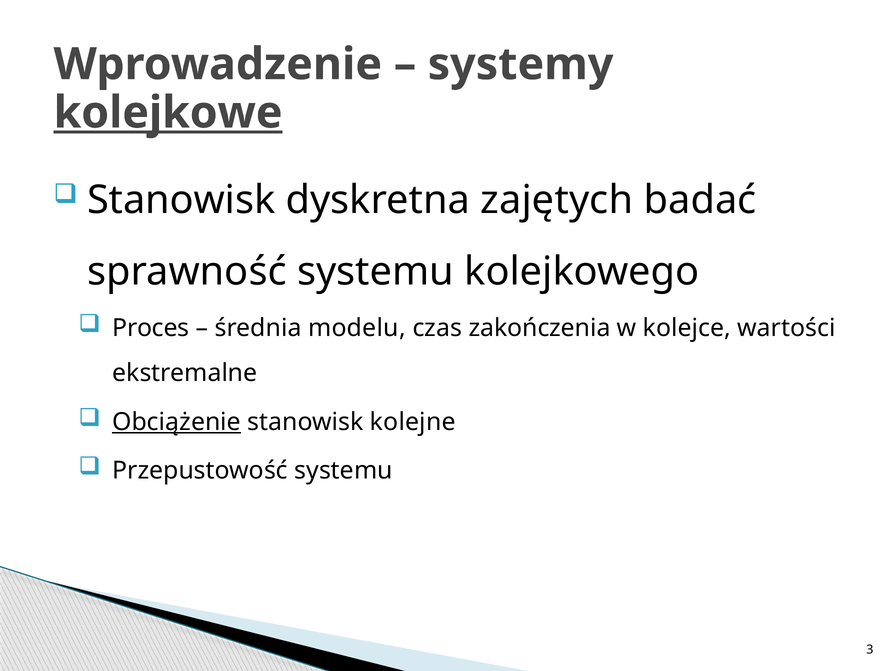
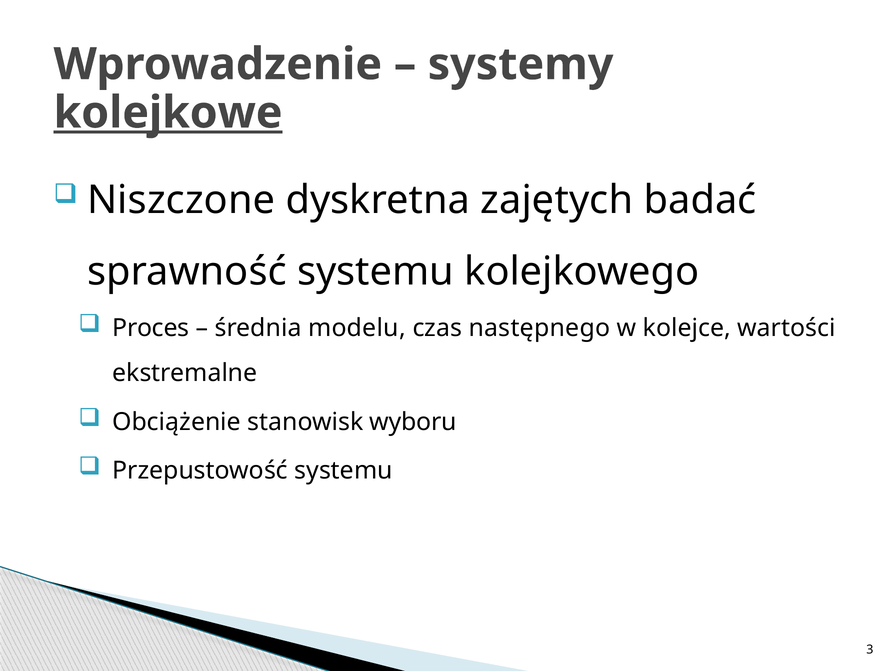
Stanowisk at (181, 200): Stanowisk -> Niszczone
zakończenia: zakończenia -> następnego
Obciążenie underline: present -> none
kolejne: kolejne -> wyboru
